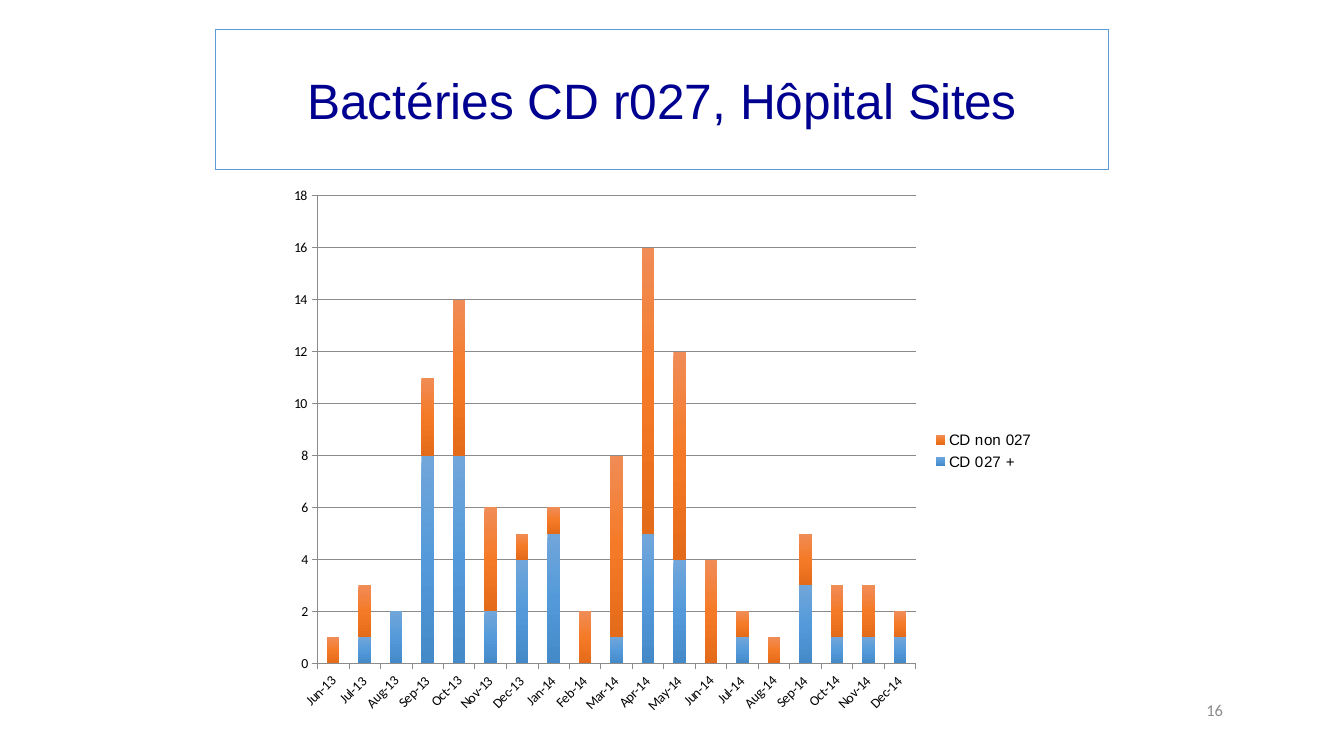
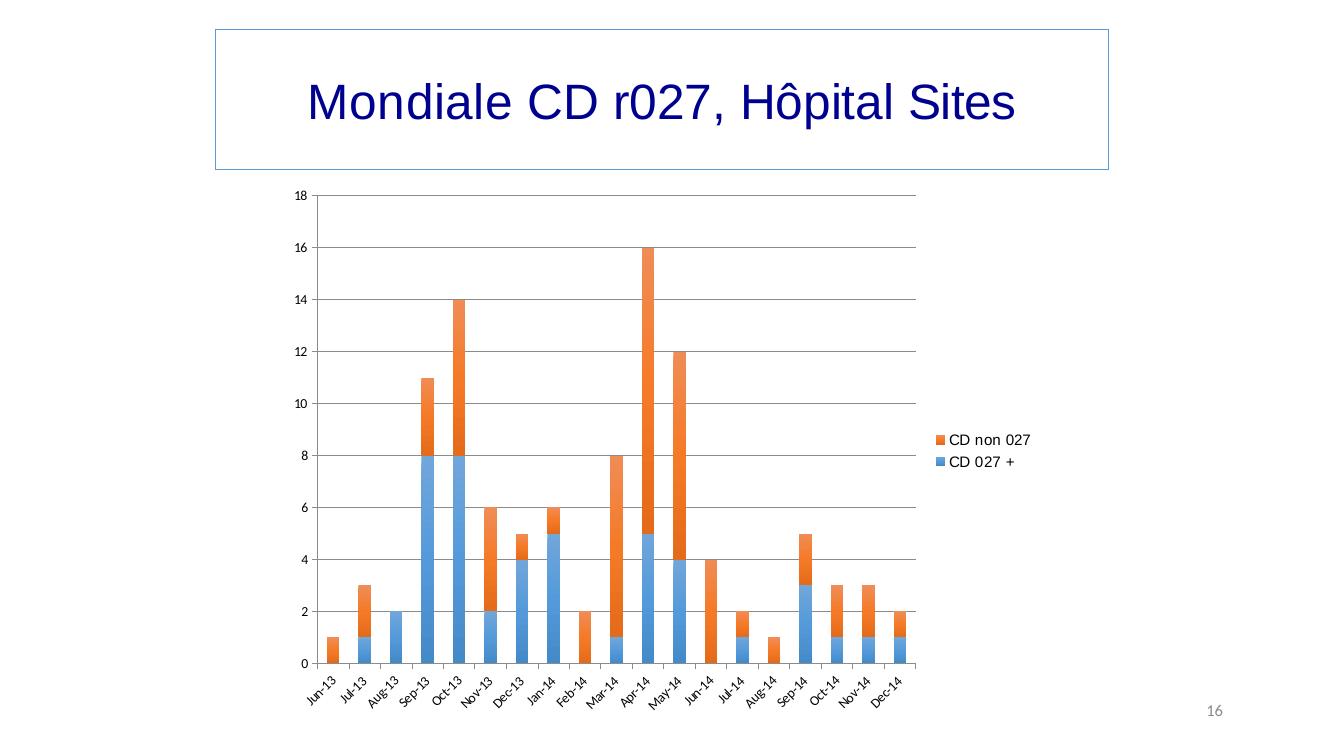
Bactéries: Bactéries -> Mondiale
